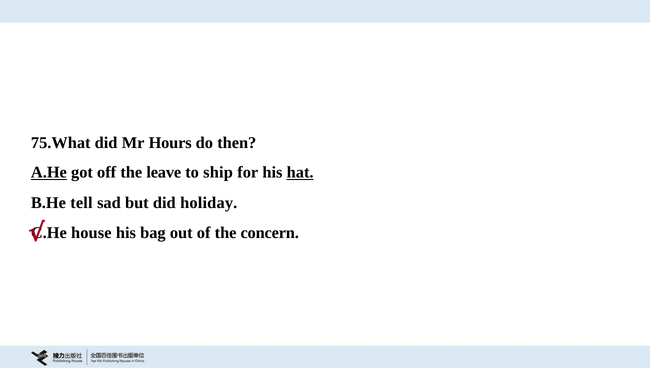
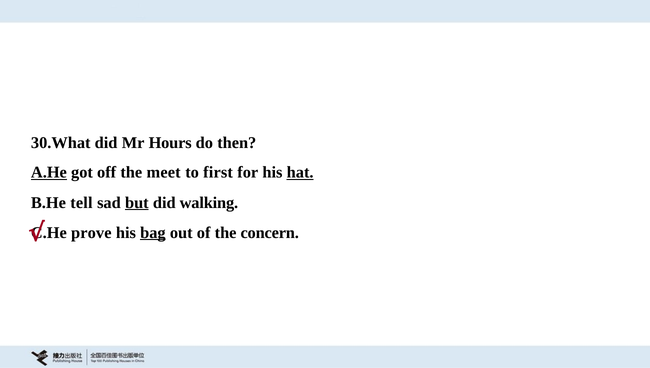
75.What: 75.What -> 30.What
leave: leave -> meet
ship: ship -> first
but underline: none -> present
holiday: holiday -> walking
house: house -> prove
bag underline: none -> present
